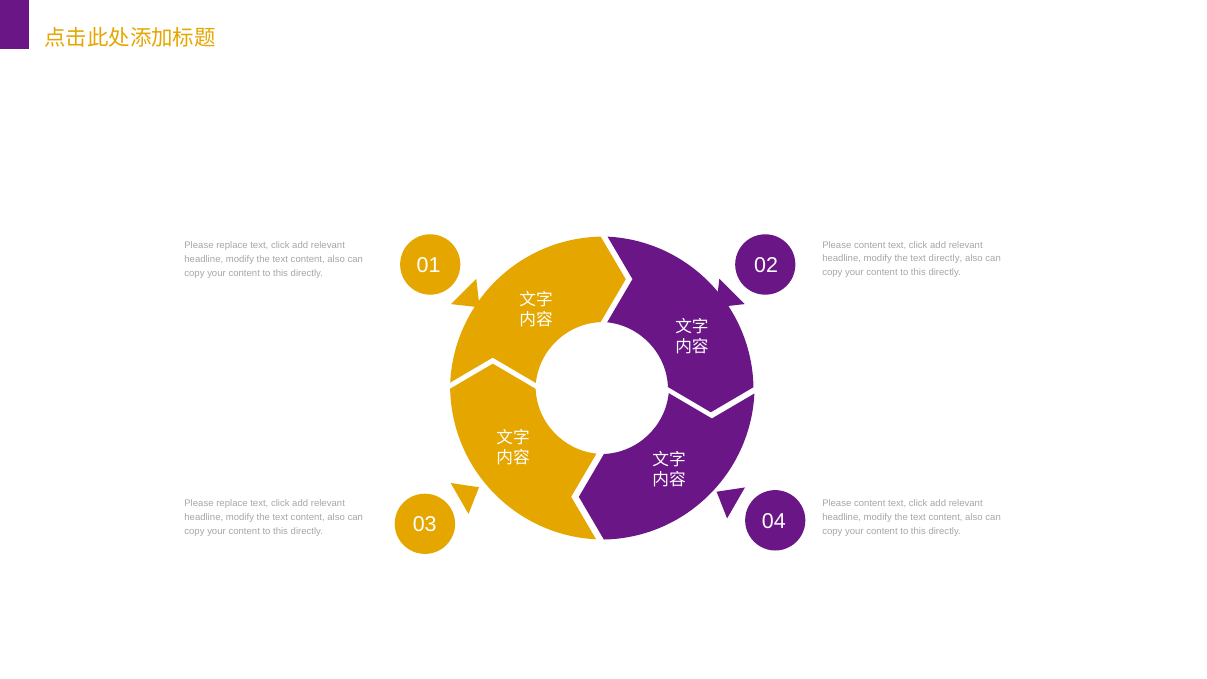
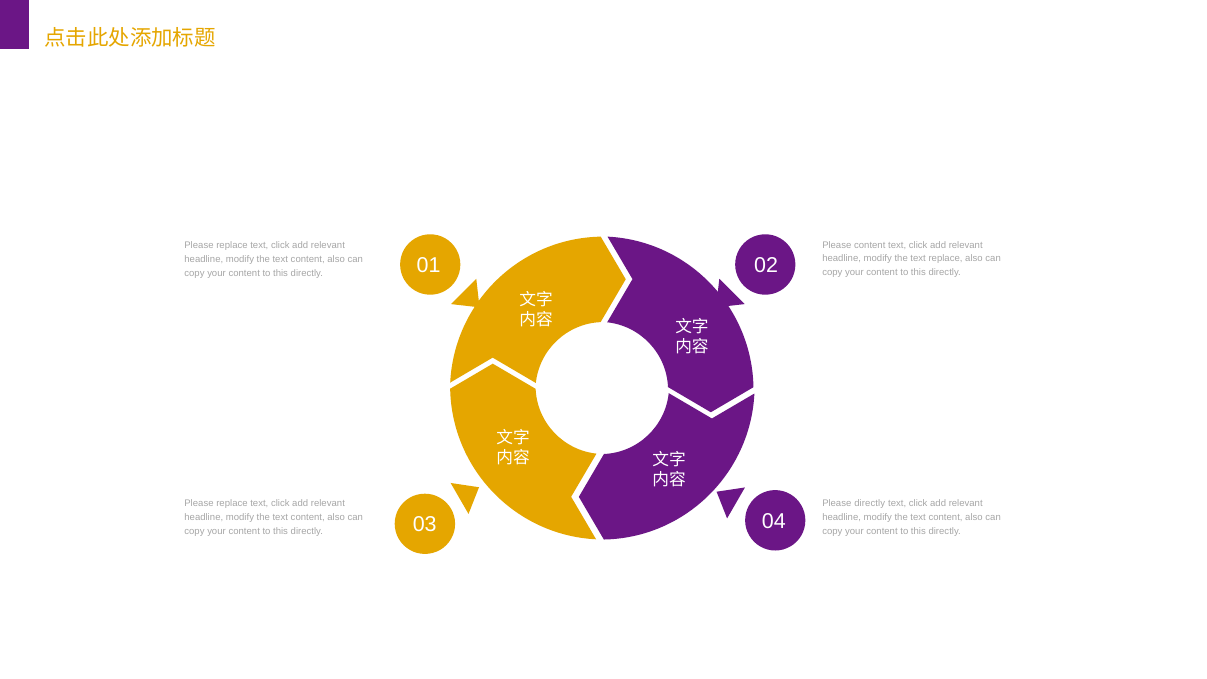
text directly: directly -> replace
content at (870, 504): content -> directly
